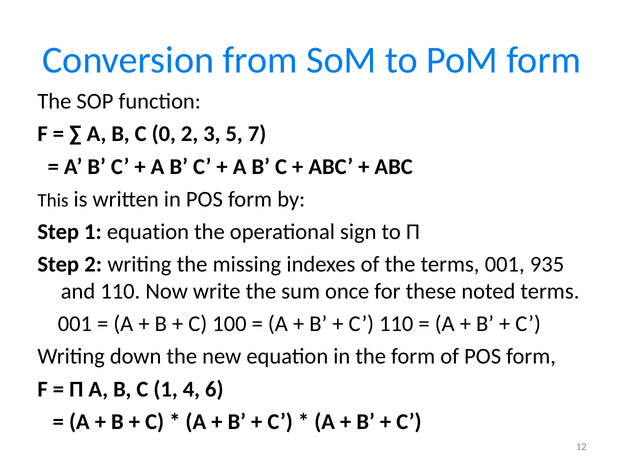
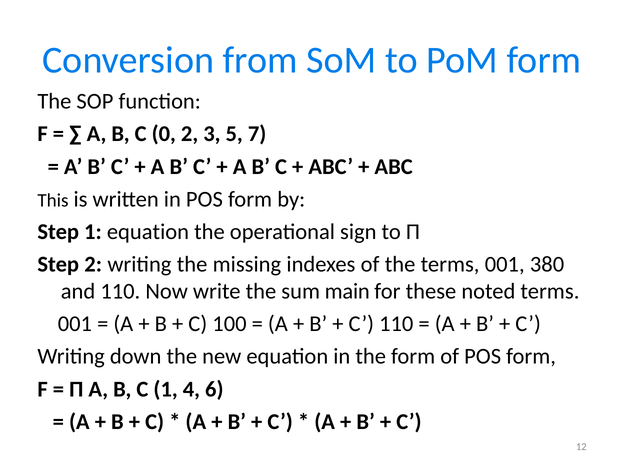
935: 935 -> 380
once: once -> main
